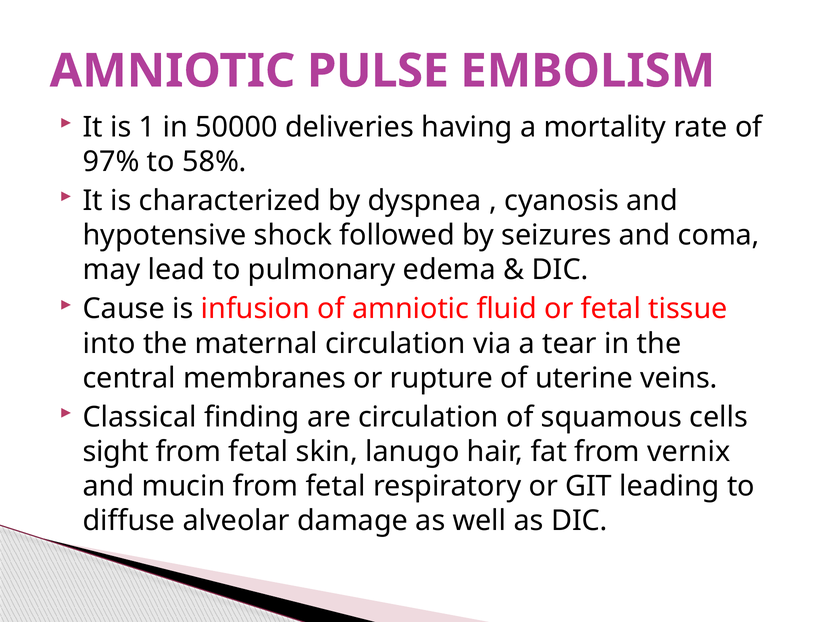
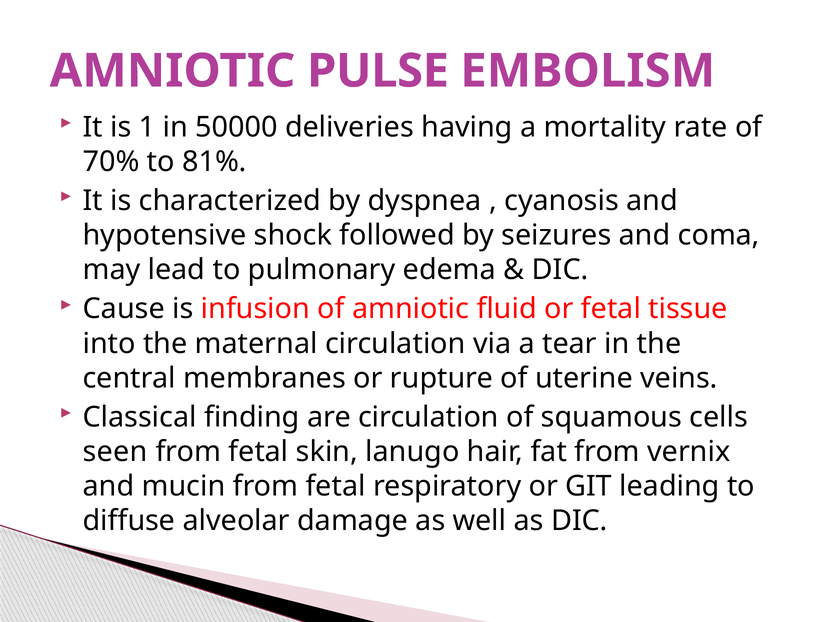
97%: 97% -> 70%
58%: 58% -> 81%
sight: sight -> seen
